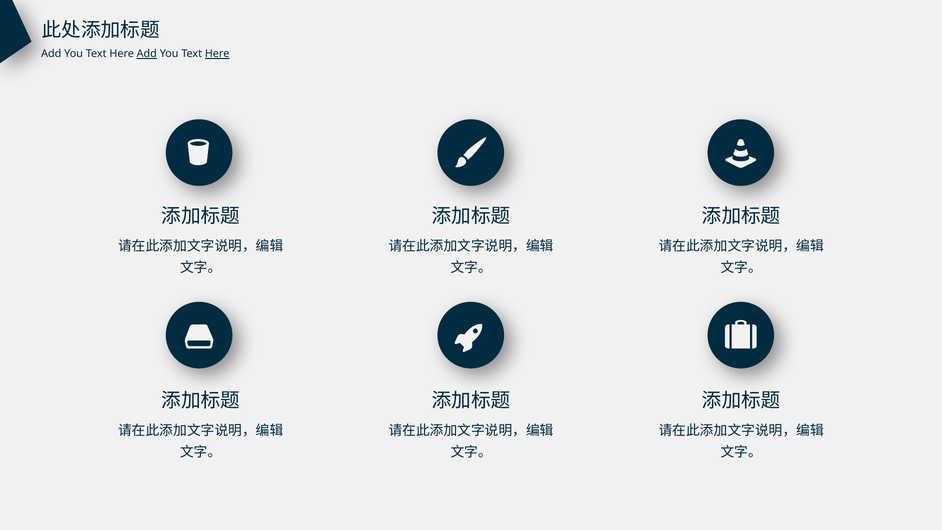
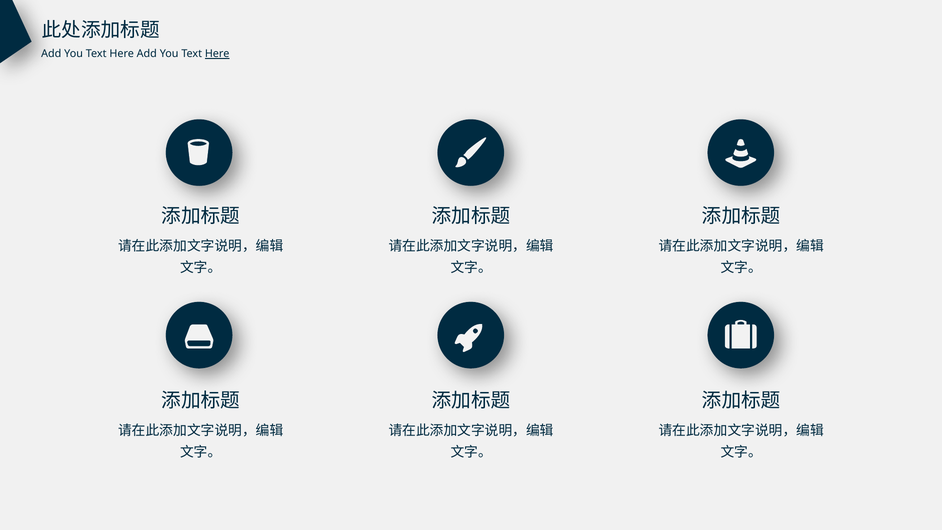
Add at (147, 54) underline: present -> none
